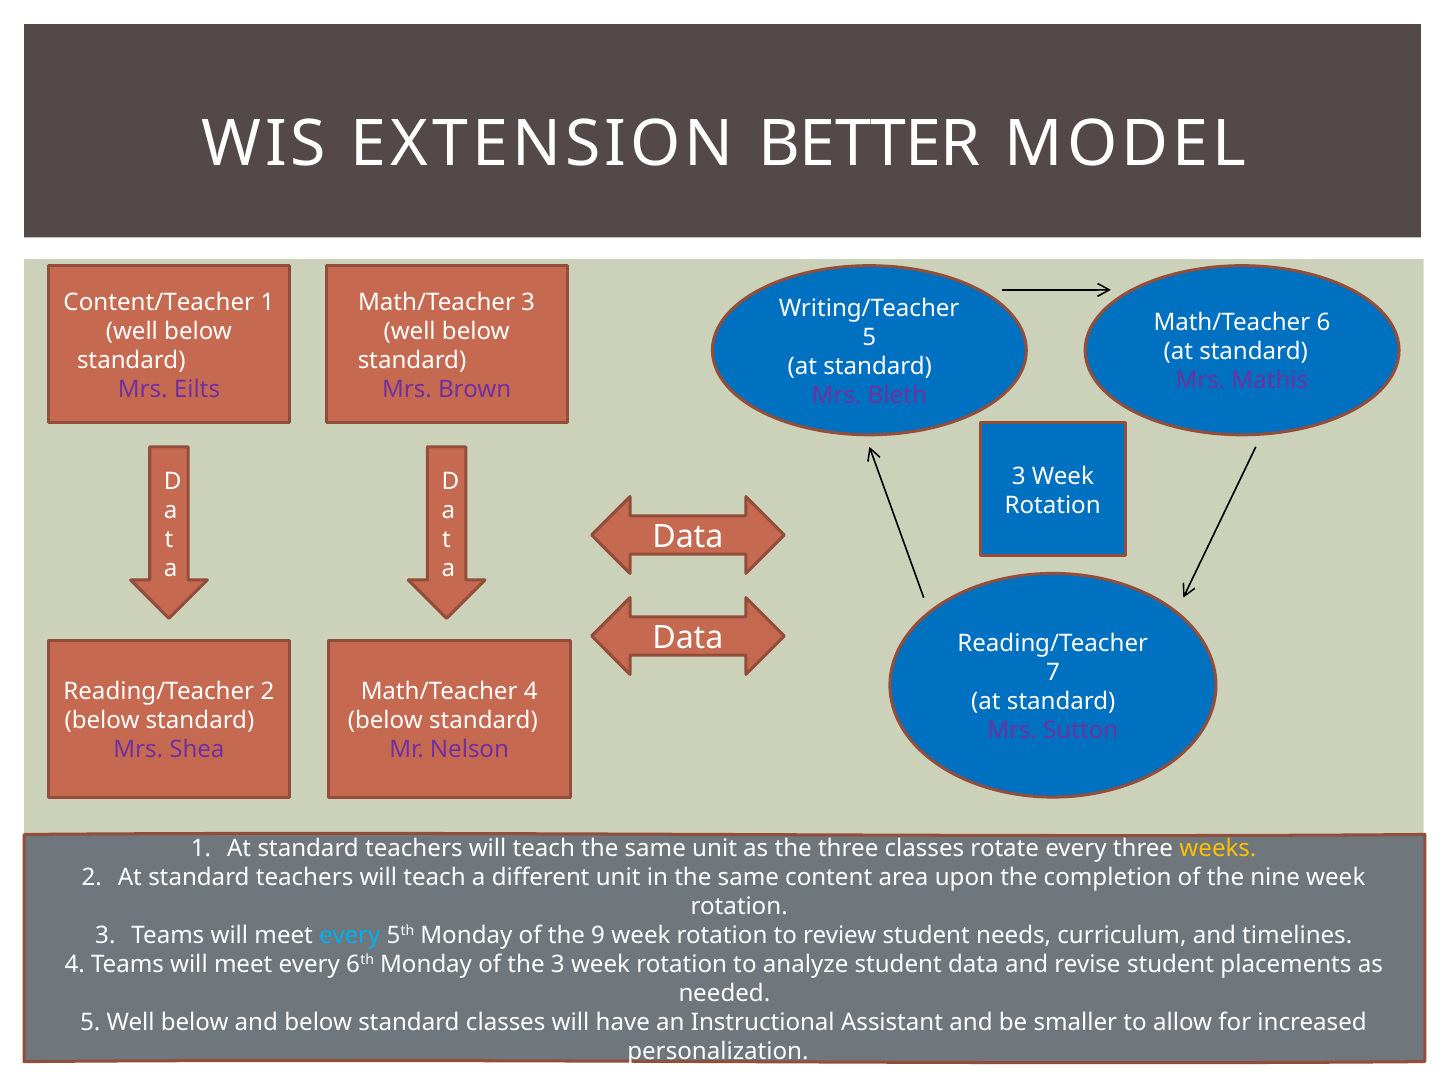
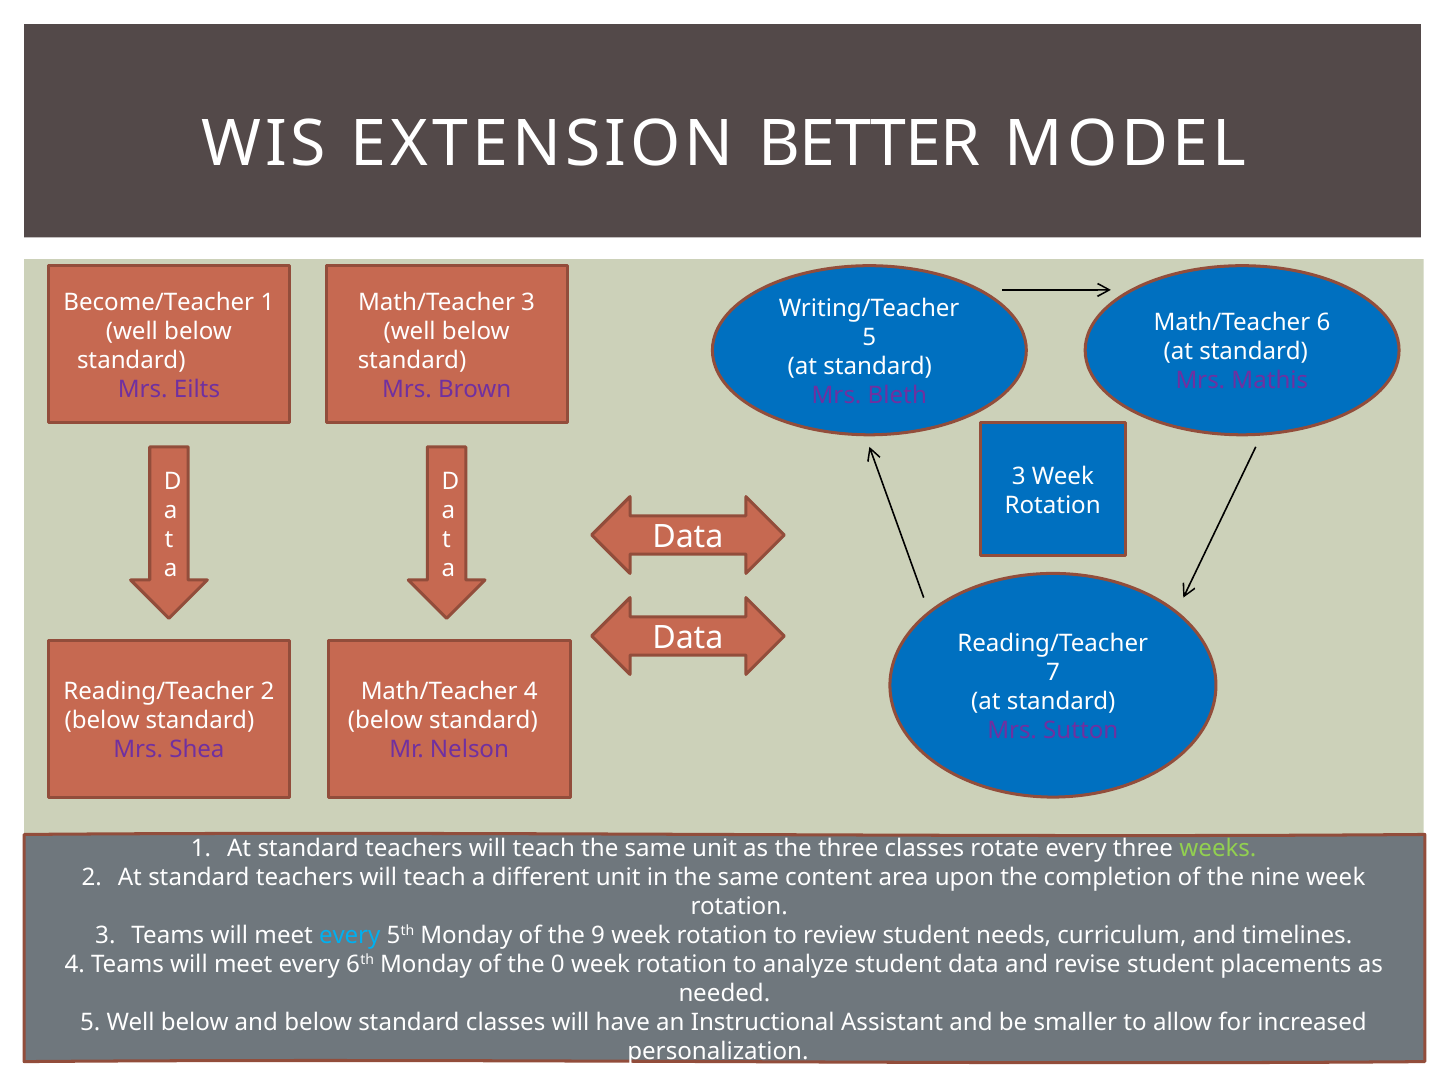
Content/Teacher: Content/Teacher -> Become/Teacher
weeks colour: yellow -> light green
the 3: 3 -> 0
